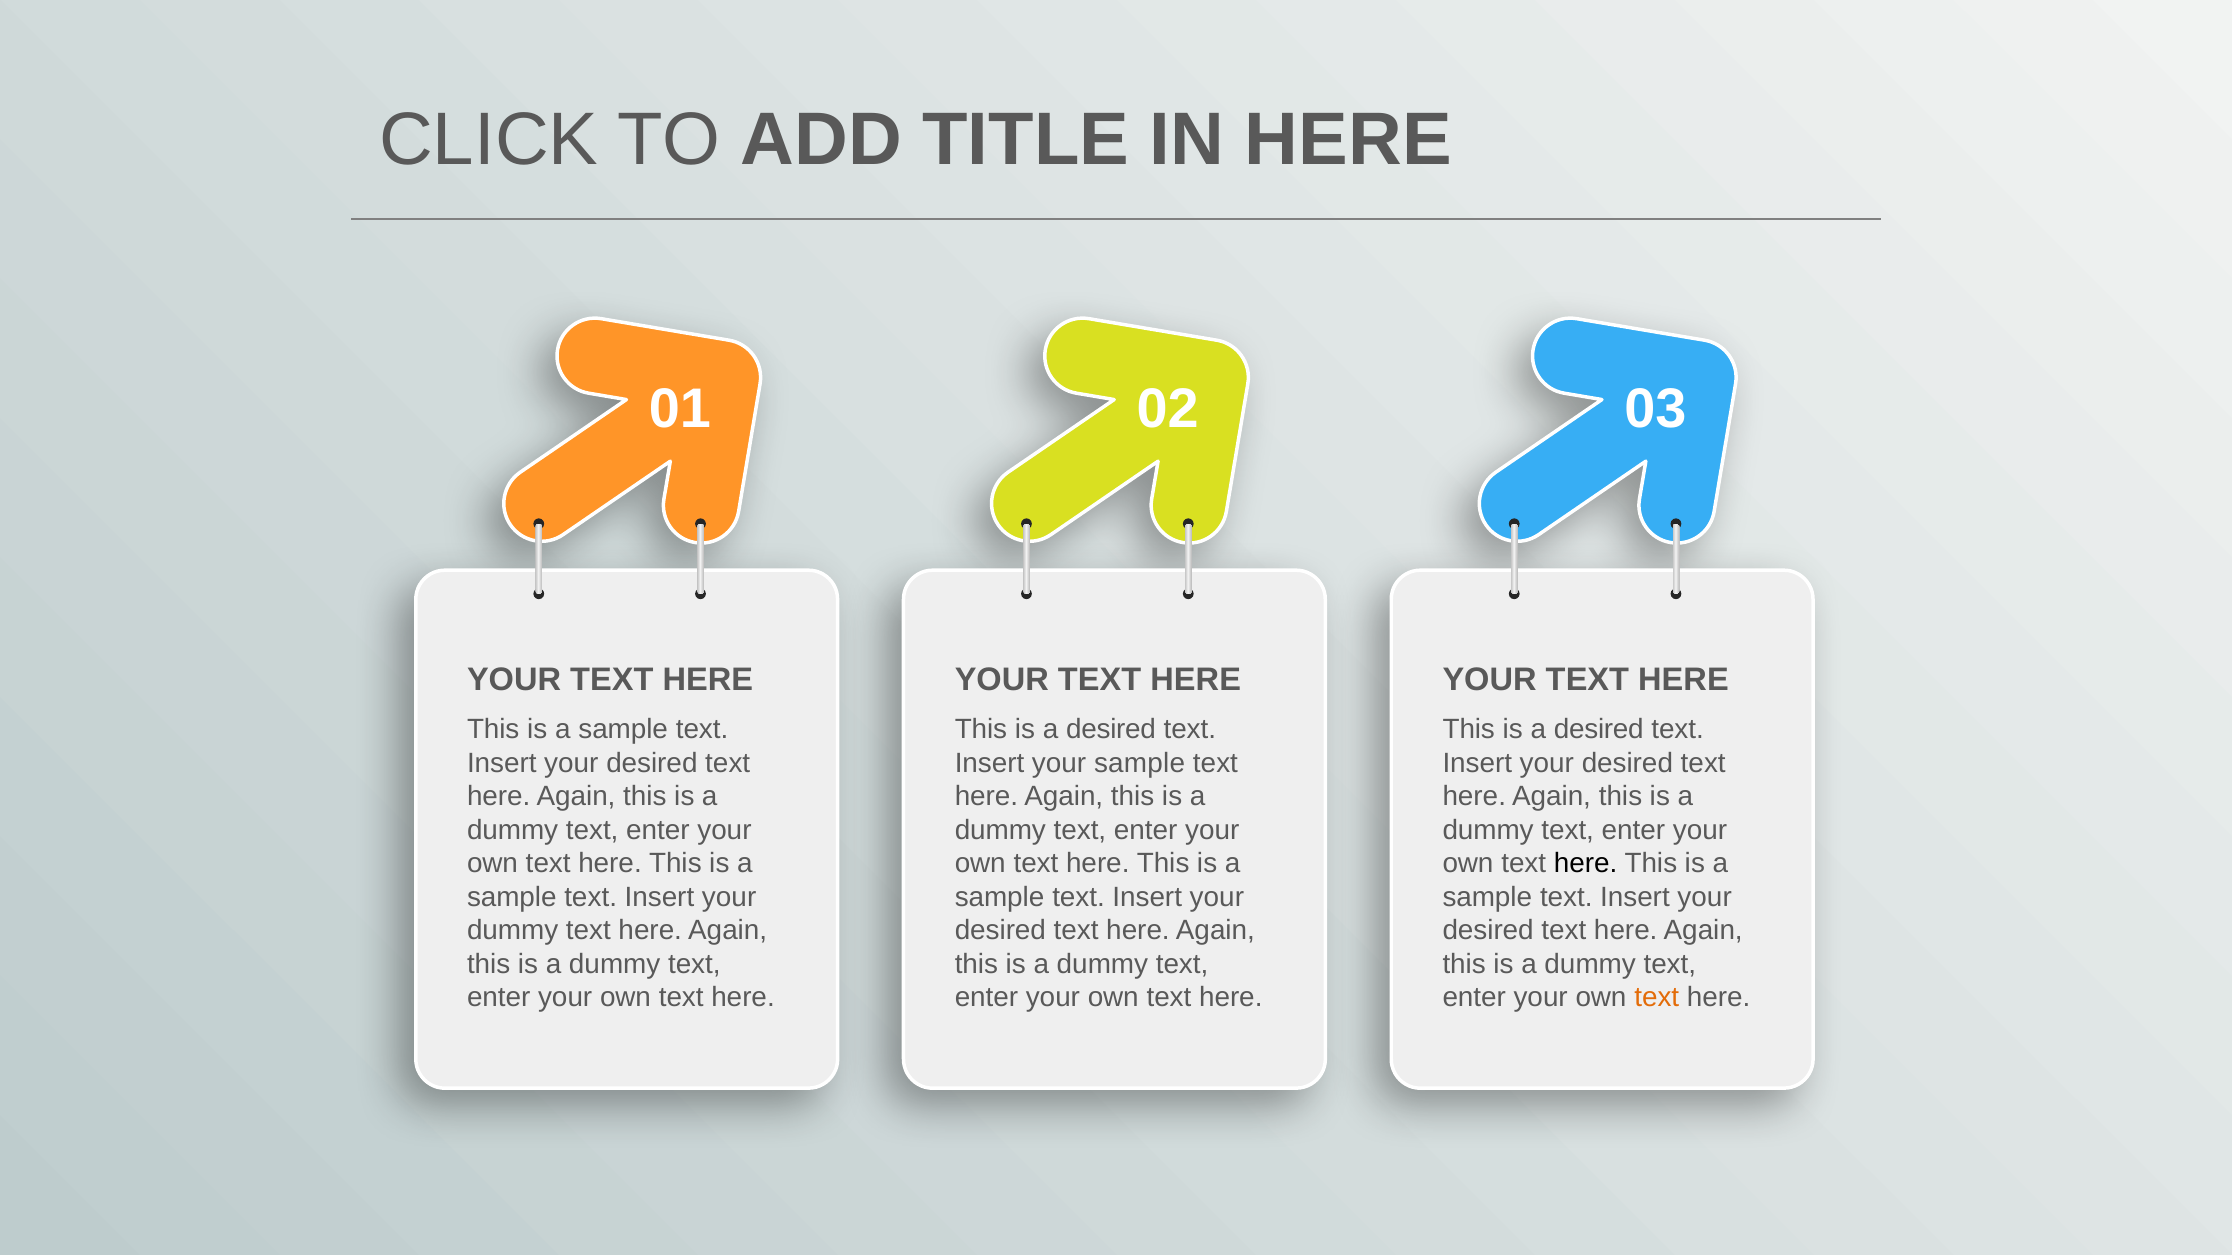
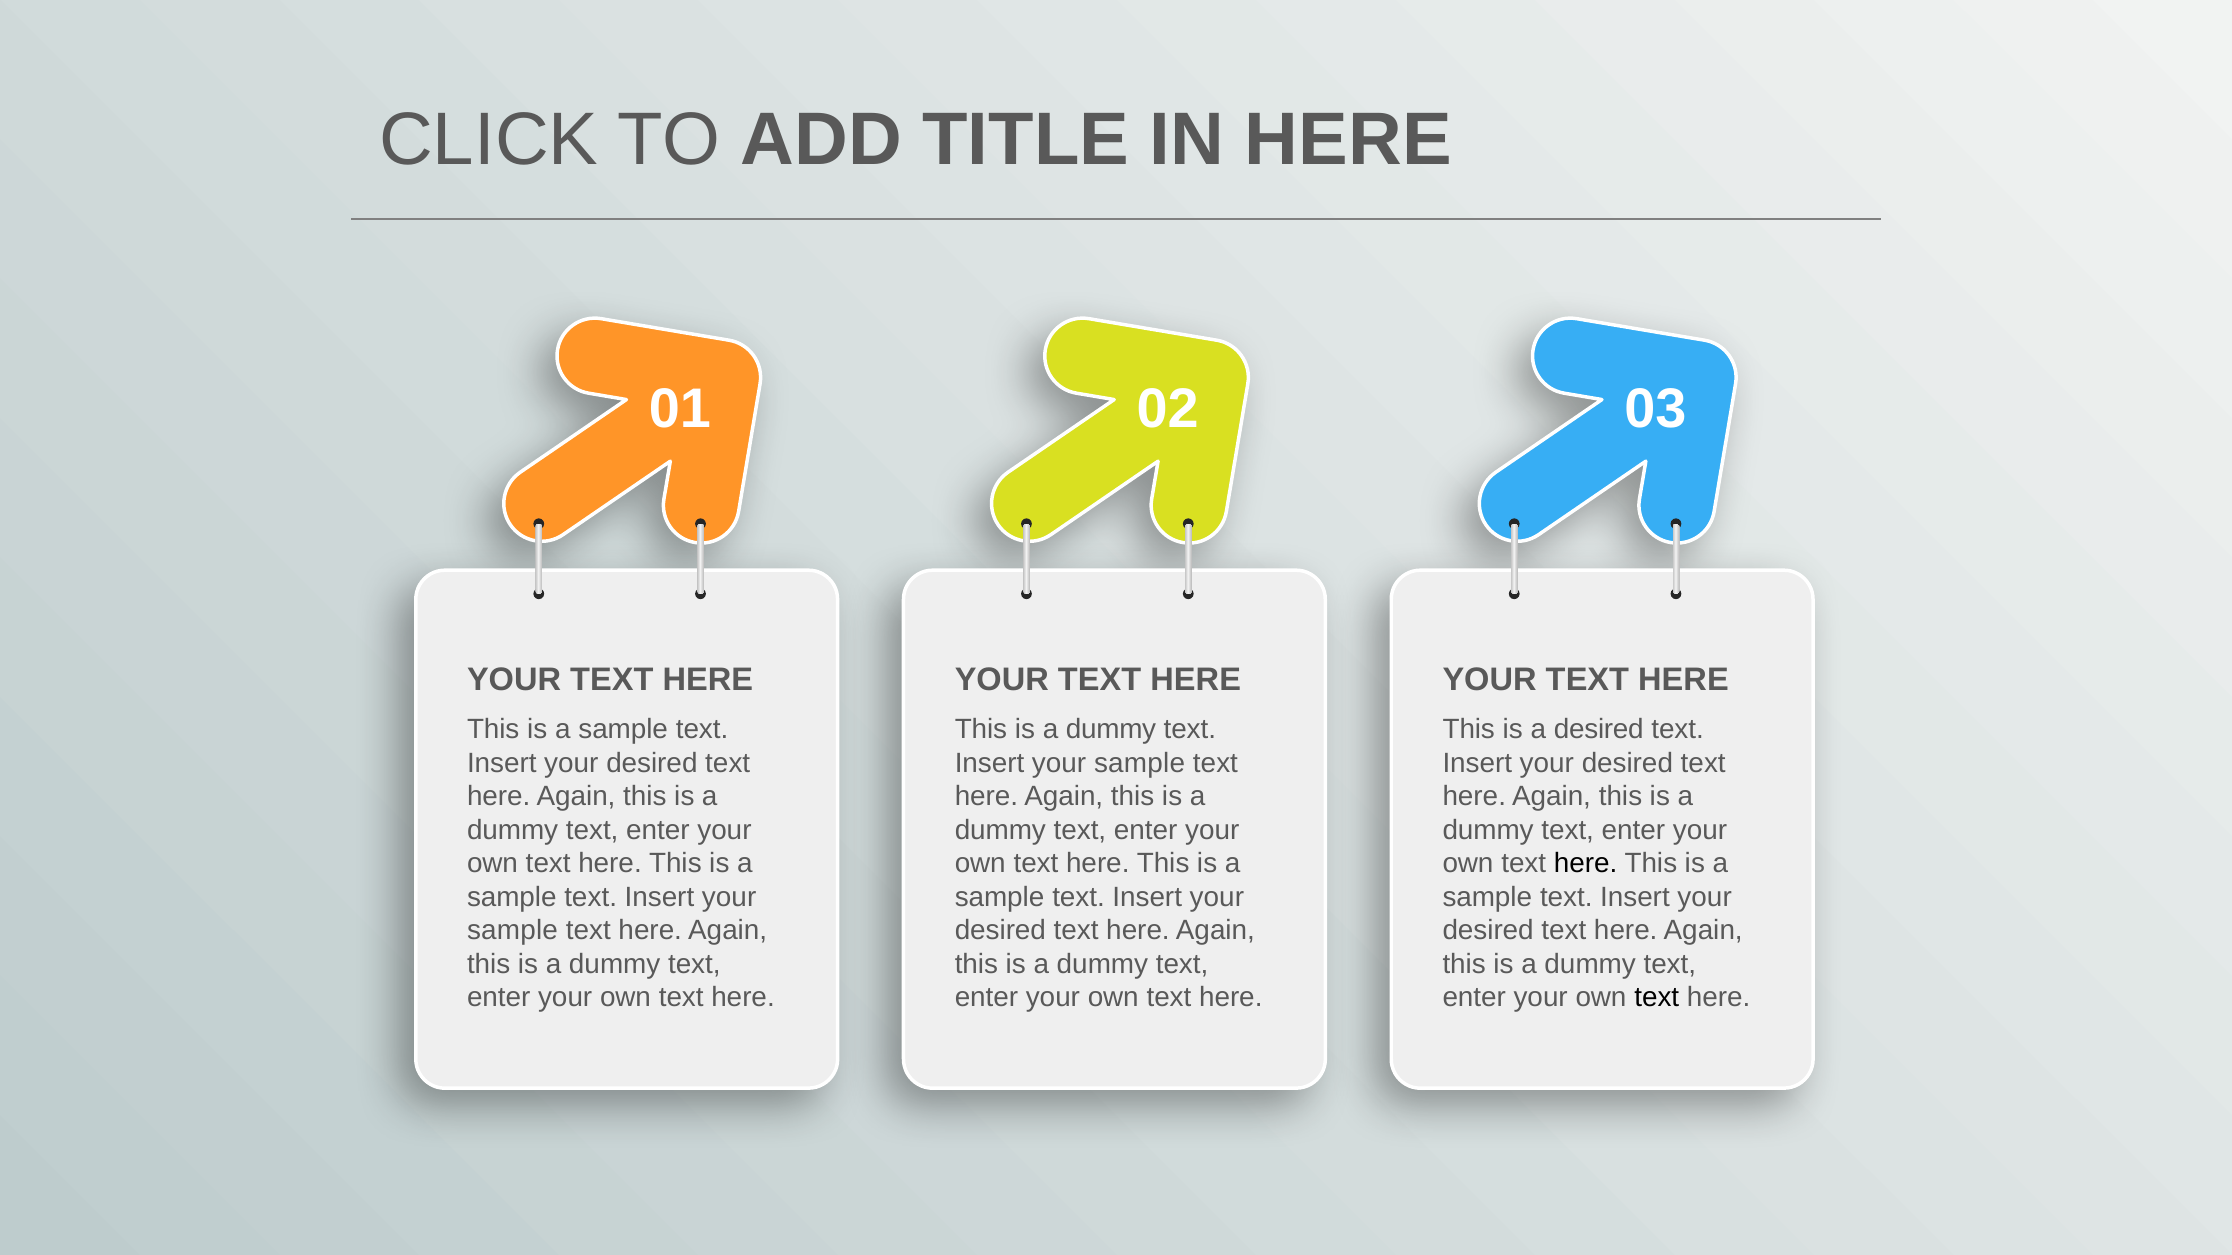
desired at (1111, 730): desired -> dummy
dummy at (513, 931): dummy -> sample
text at (1657, 998) colour: orange -> black
